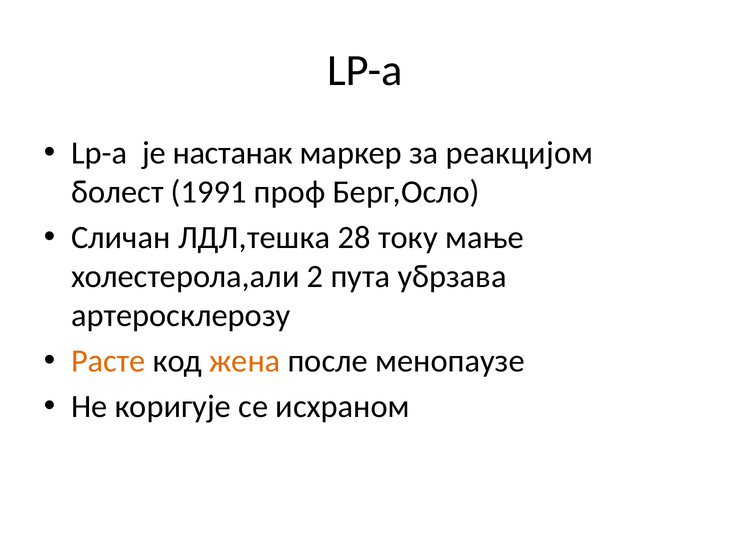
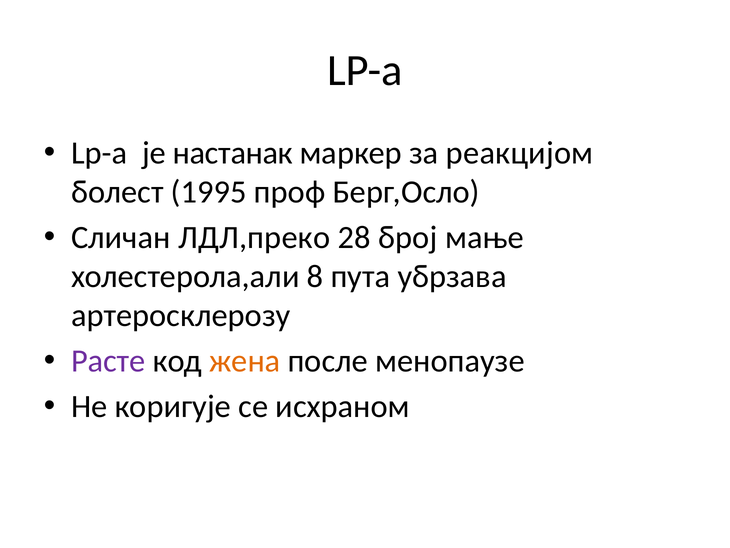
1991: 1991 -> 1995
ЛДЛ,тешка: ЛДЛ,тешка -> ЛДЛ,преко
току: току -> број
2: 2 -> 8
Расте colour: orange -> purple
